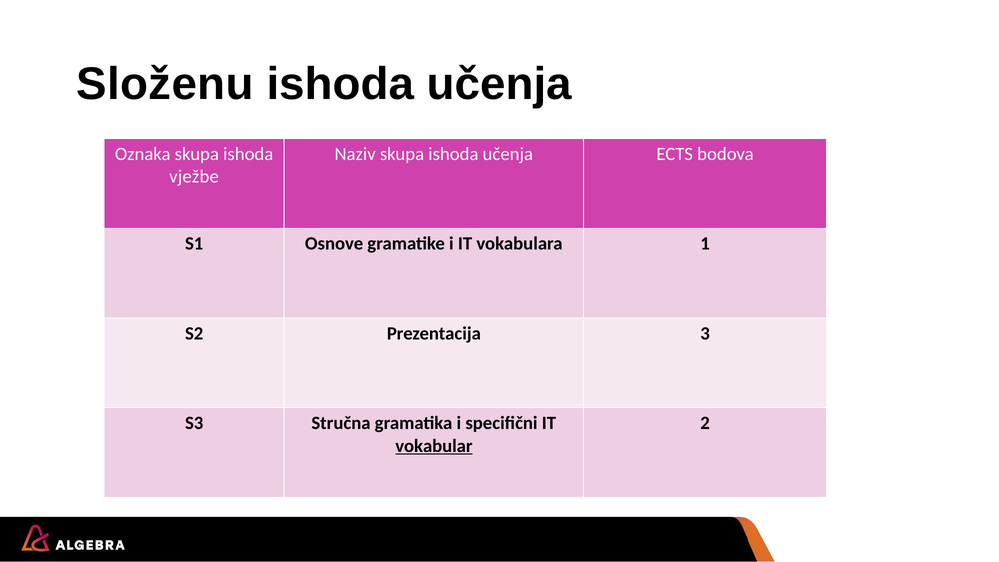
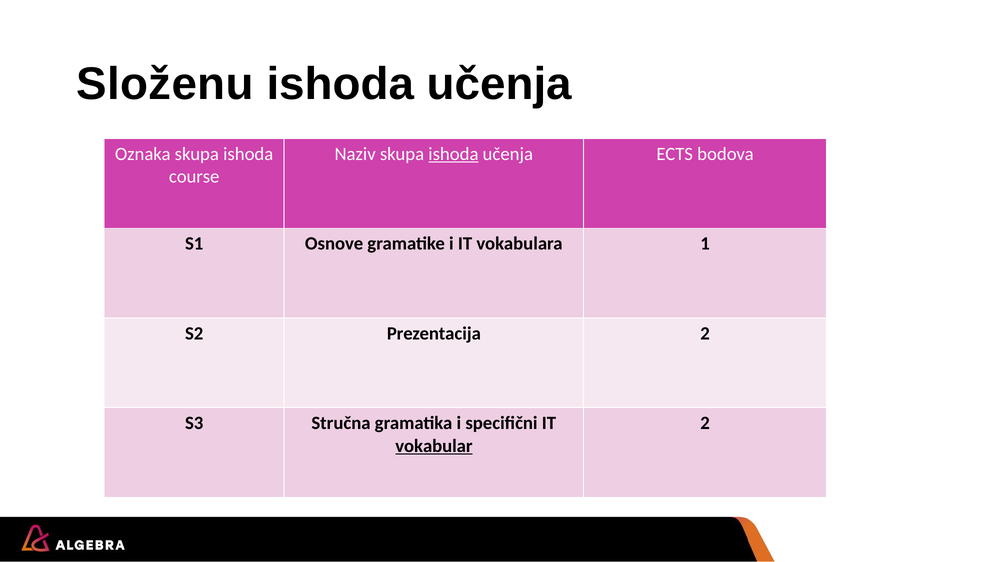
ishoda at (453, 154) underline: none -> present
vježbe: vježbe -> course
Prezentacija 3: 3 -> 2
